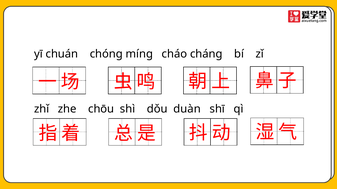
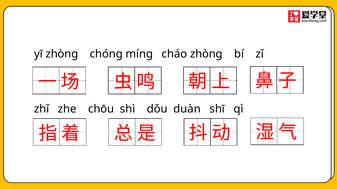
yī chuán: chuán -> zhòng
cháo cháng: cháng -> zhòng
